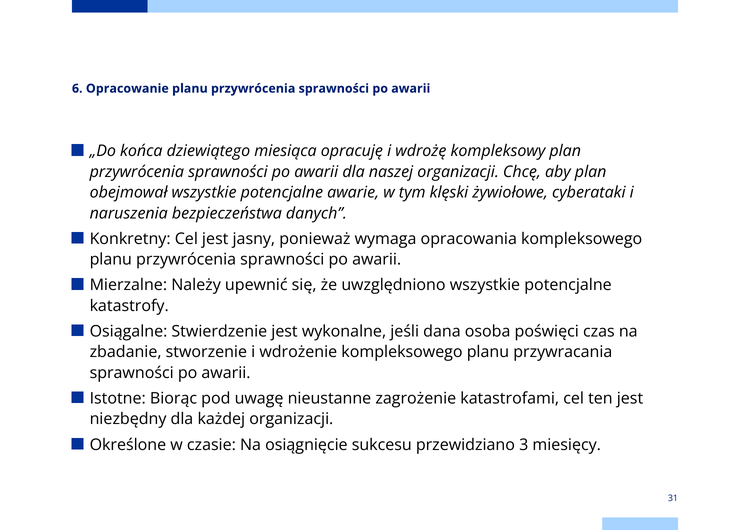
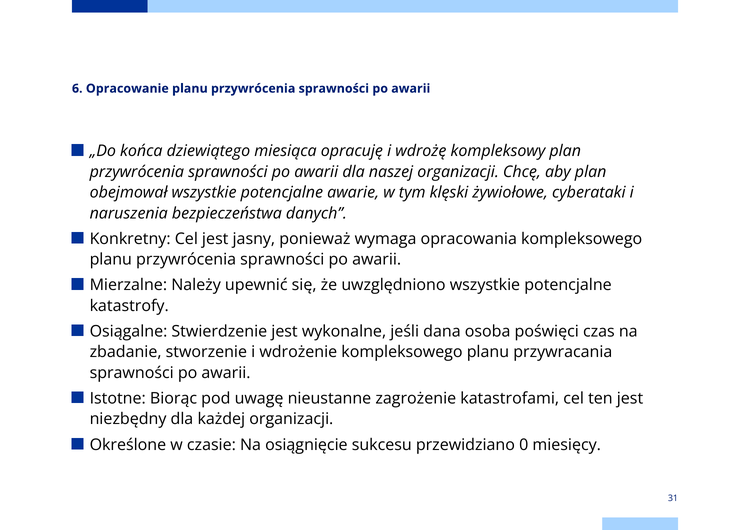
3: 3 -> 0
